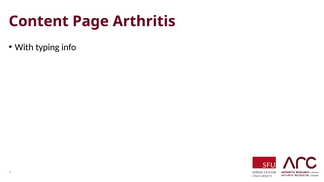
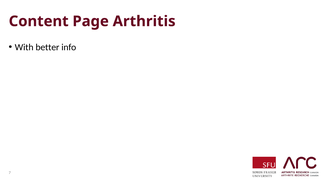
typing: typing -> better
